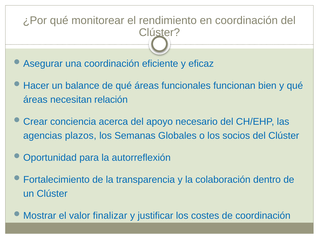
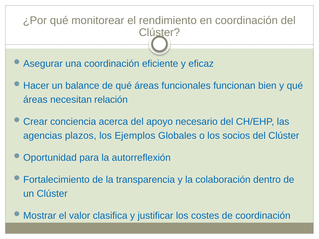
Semanas: Semanas -> Ejemplos
finalizar: finalizar -> clasifica
